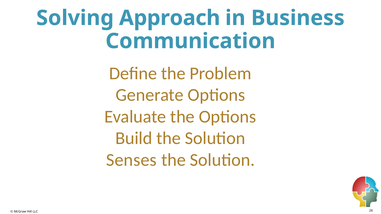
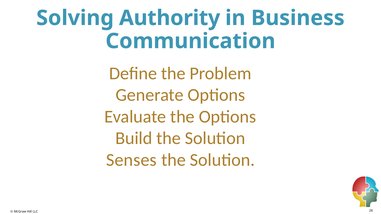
Approach: Approach -> Authority
